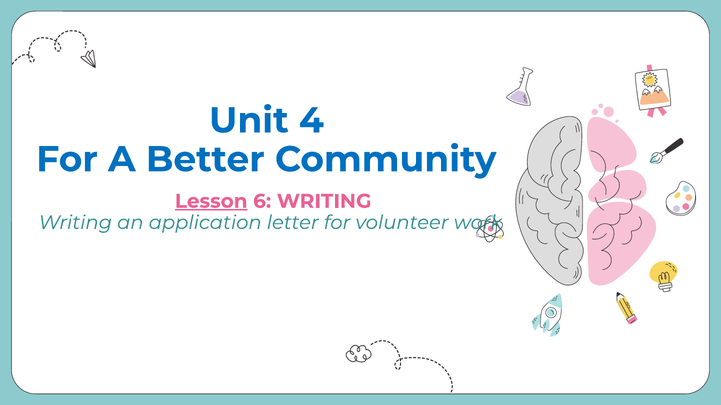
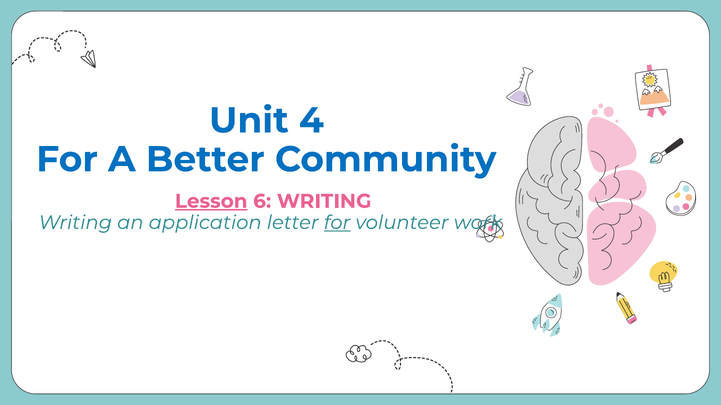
for at (337, 223) underline: none -> present
